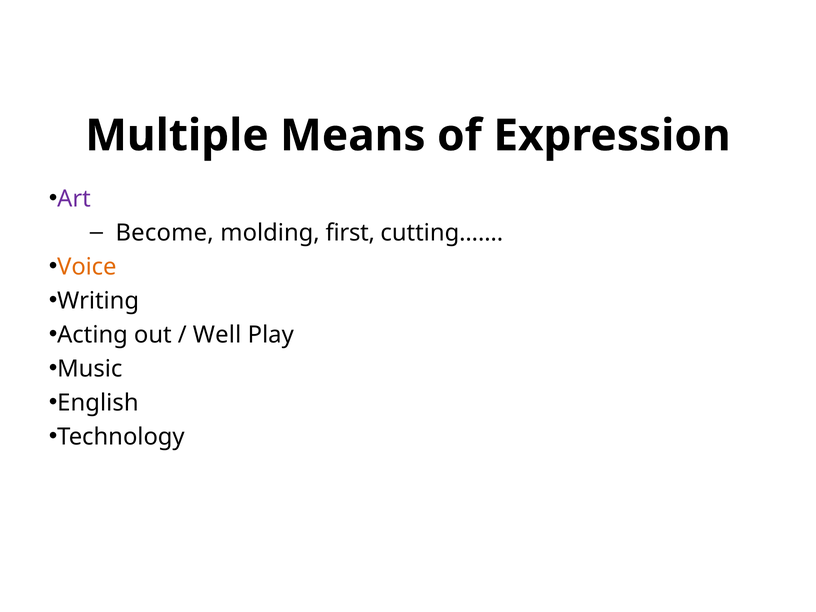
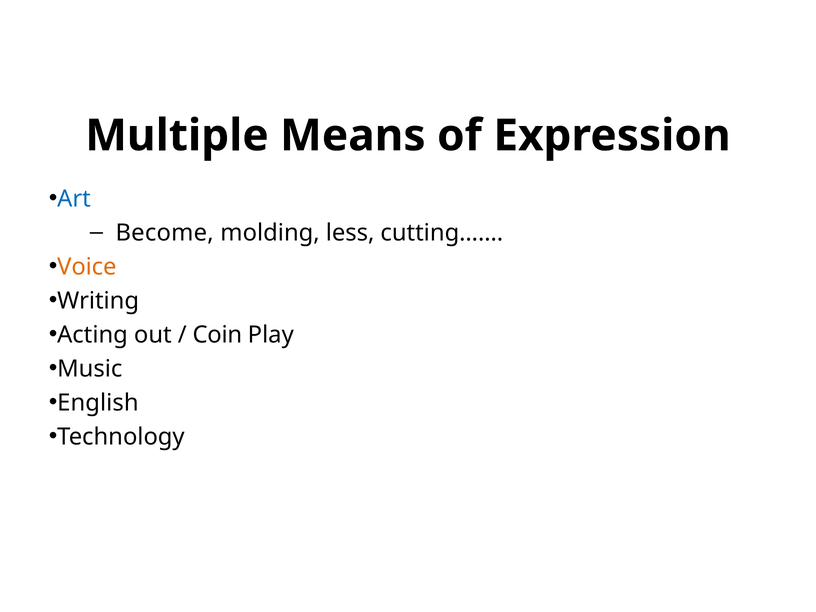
Art colour: purple -> blue
first: first -> less
Well: Well -> Coin
